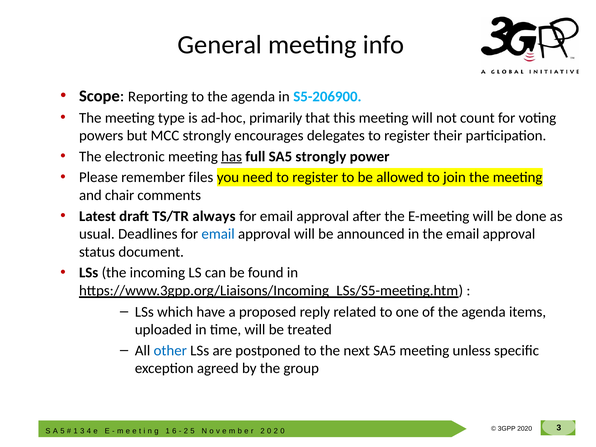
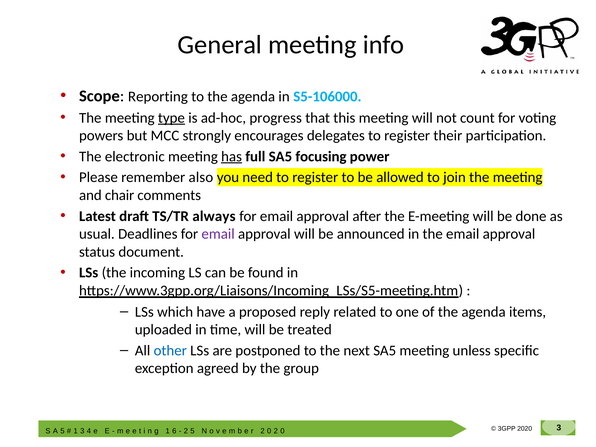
S5-206900: S5-206900 -> S5-106000
type underline: none -> present
primarily: primarily -> progress
SA5 strongly: strongly -> focusing
files: files -> also
email at (218, 234) colour: blue -> purple
